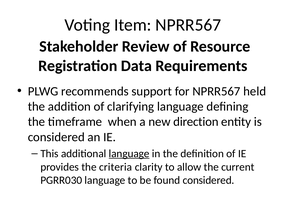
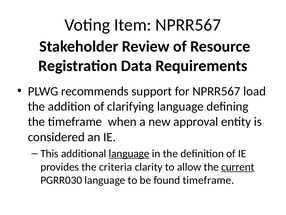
held: held -> load
direction: direction -> approval
current underline: none -> present
found considered: considered -> timeframe
